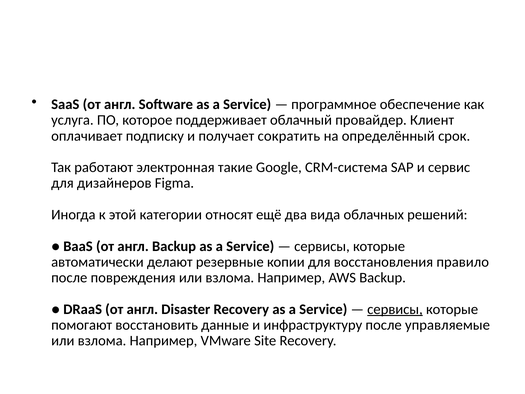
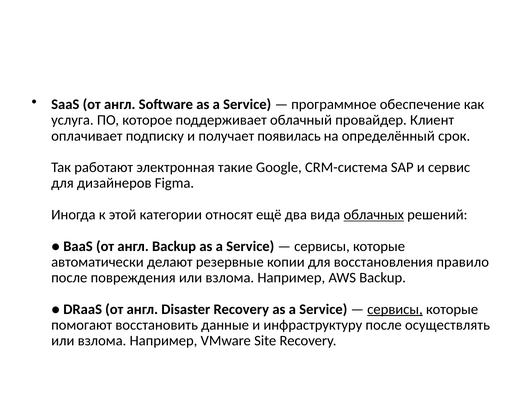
сократить: сократить -> появилась
облачных underline: none -> present
управляемые: управляемые -> осуществлять
